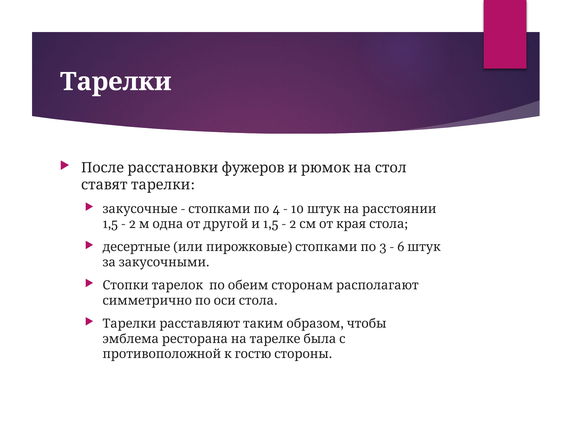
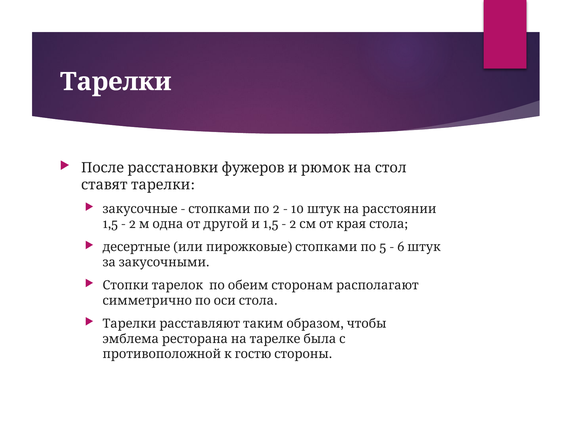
4 at (276, 209): 4 -> 2
3: 3 -> 5
